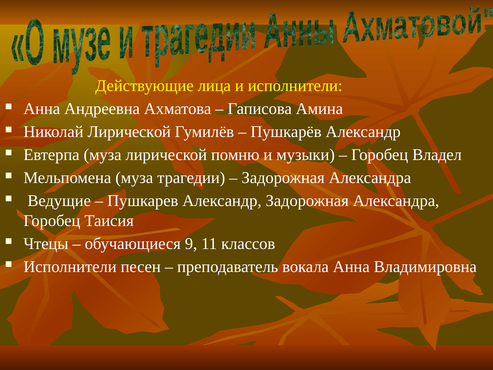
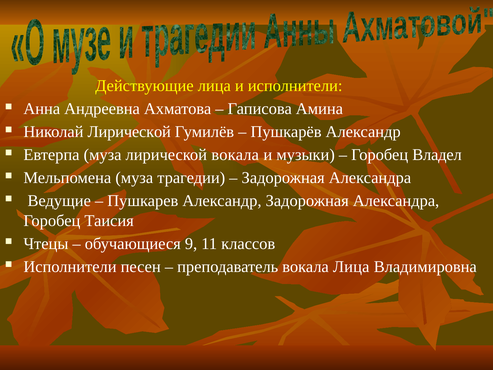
лирической помню: помню -> вокала
вокала Анна: Анна -> Лица
